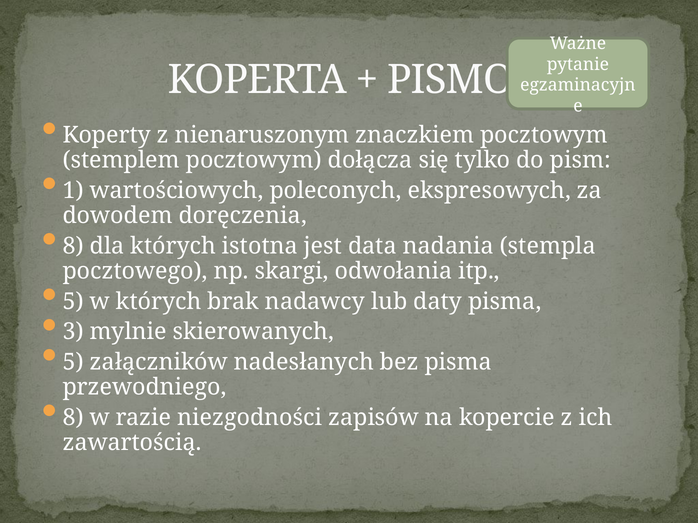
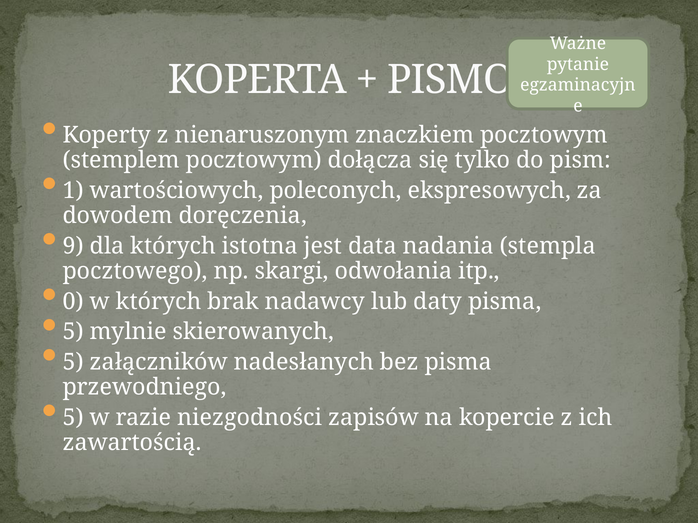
8 at (73, 246): 8 -> 9
5 at (73, 302): 5 -> 0
3 at (73, 332): 3 -> 5
8 at (73, 418): 8 -> 5
